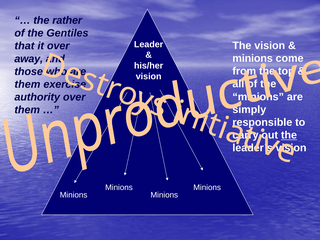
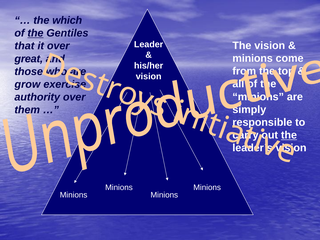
rather: rather -> which
the at (35, 33) underline: none -> present
away: away -> great
them at (27, 84): them -> grow
